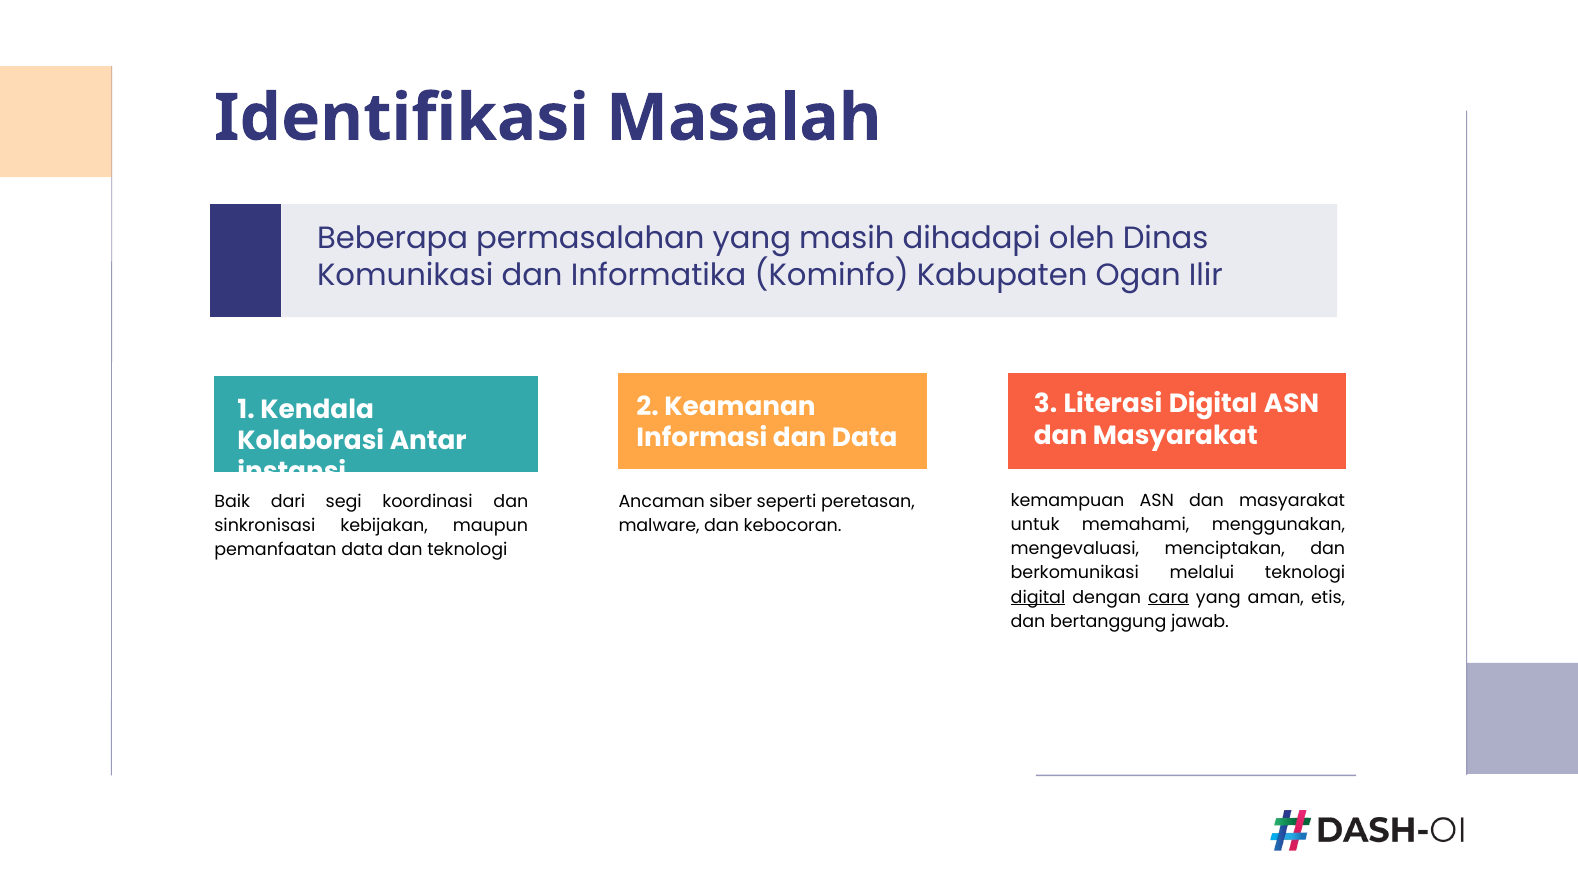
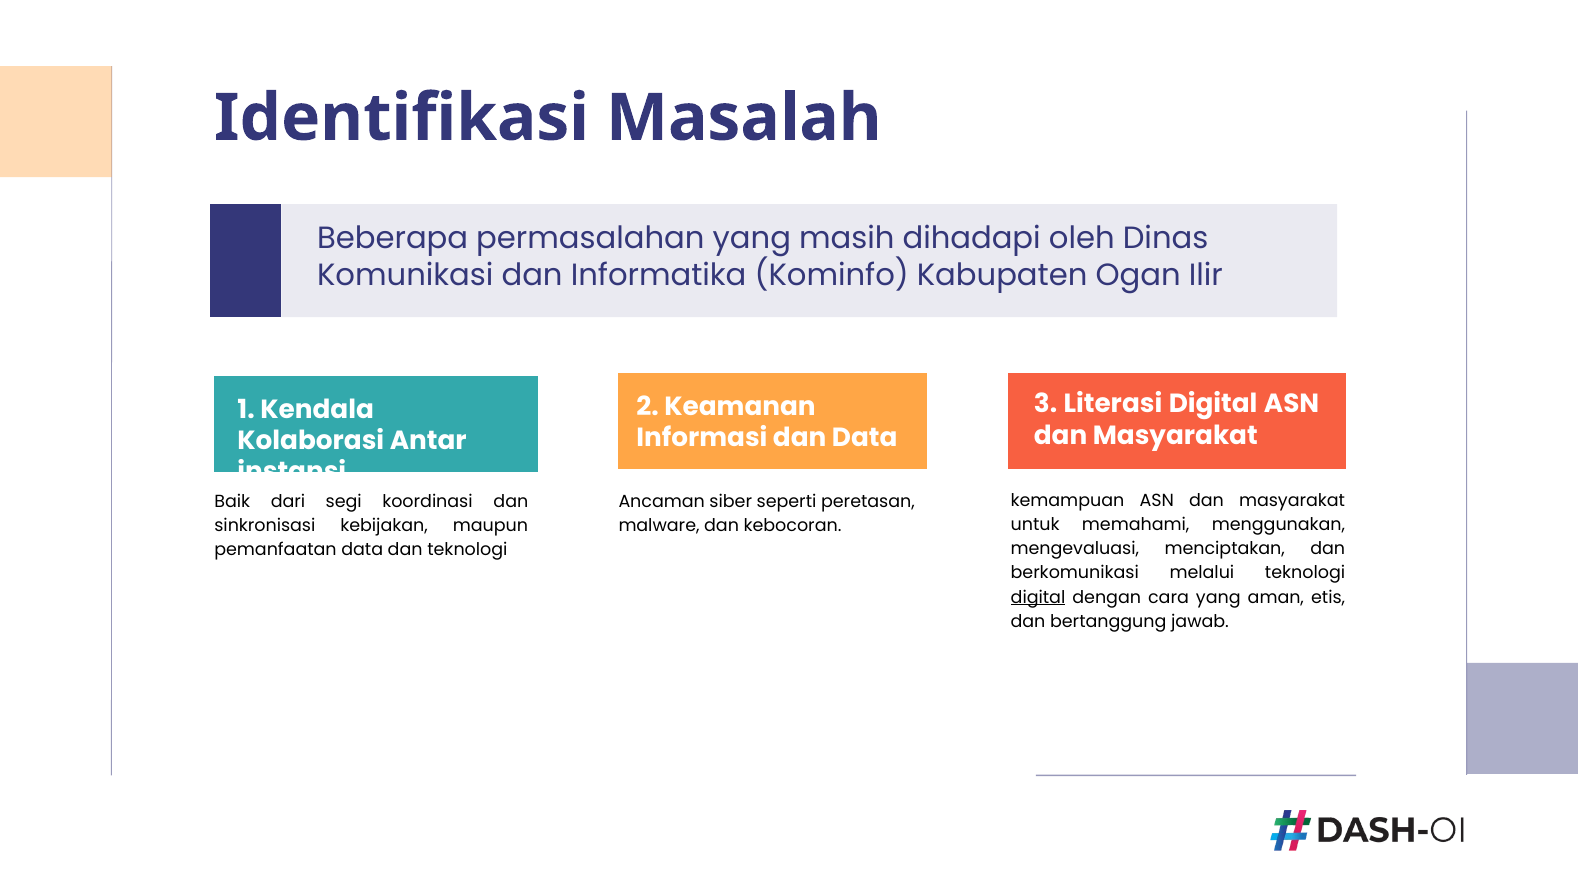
cara underline: present -> none
